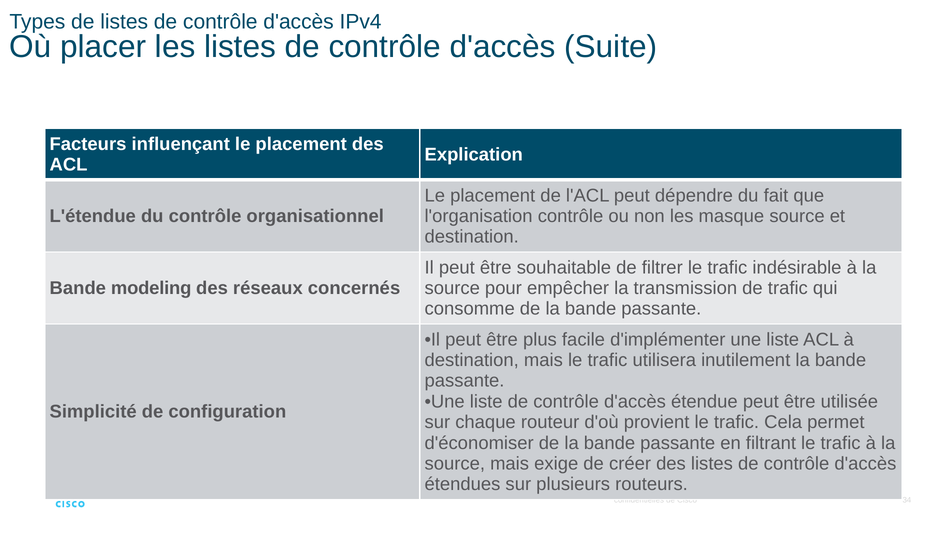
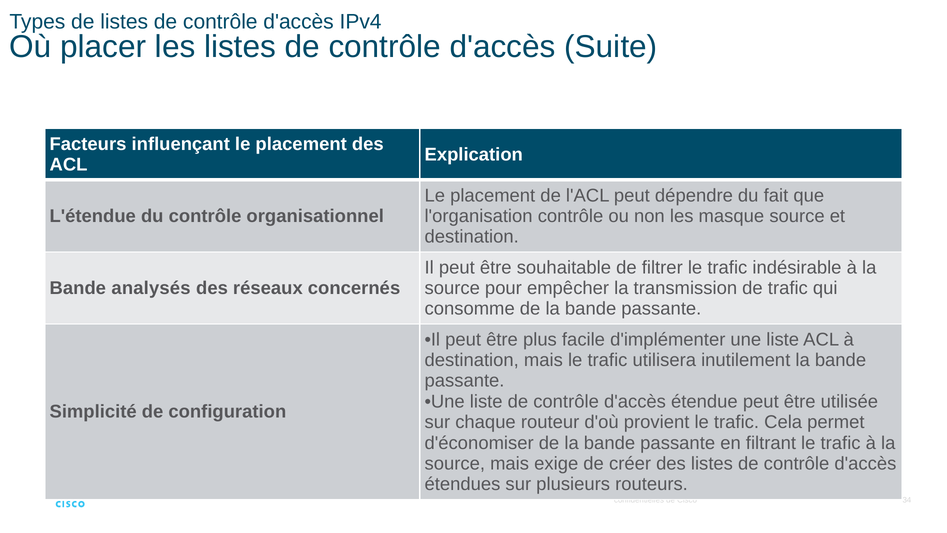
modeling: modeling -> analysés
